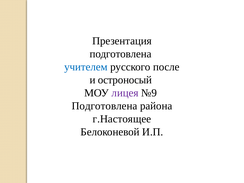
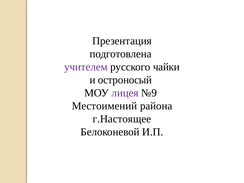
учителем colour: blue -> purple
после: после -> чайки
Подготовлена at (104, 106): Подготовлена -> Местоимений
